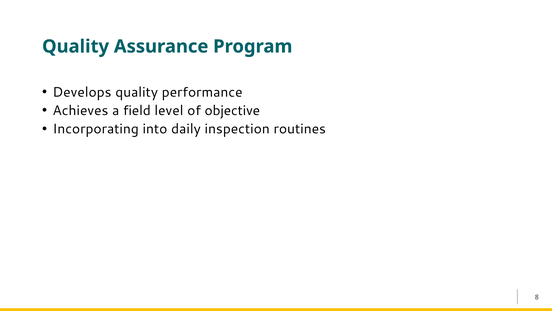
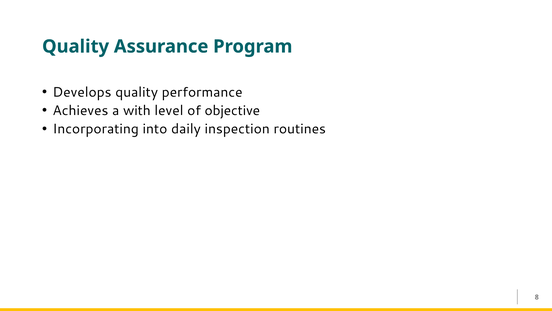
field: field -> with
